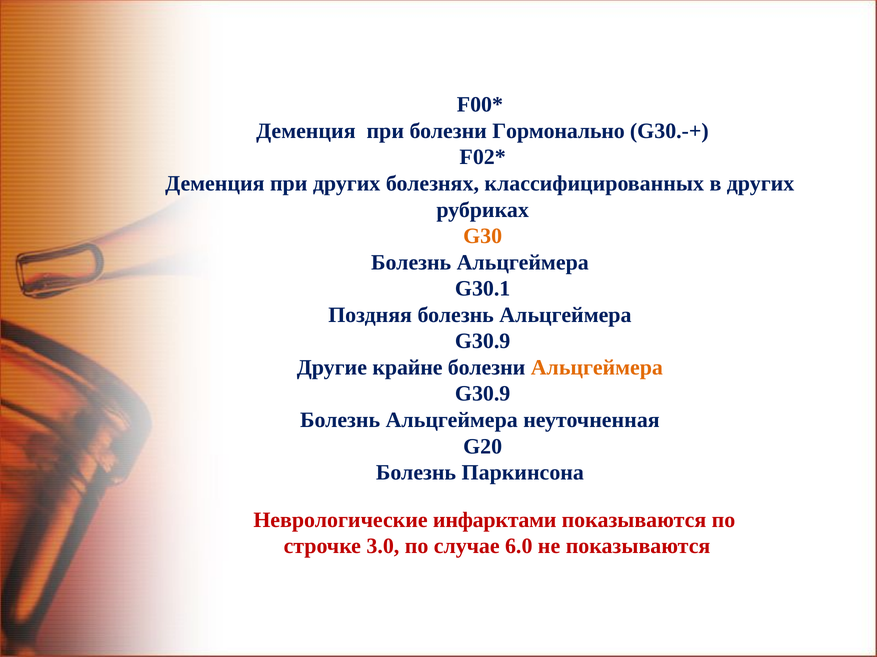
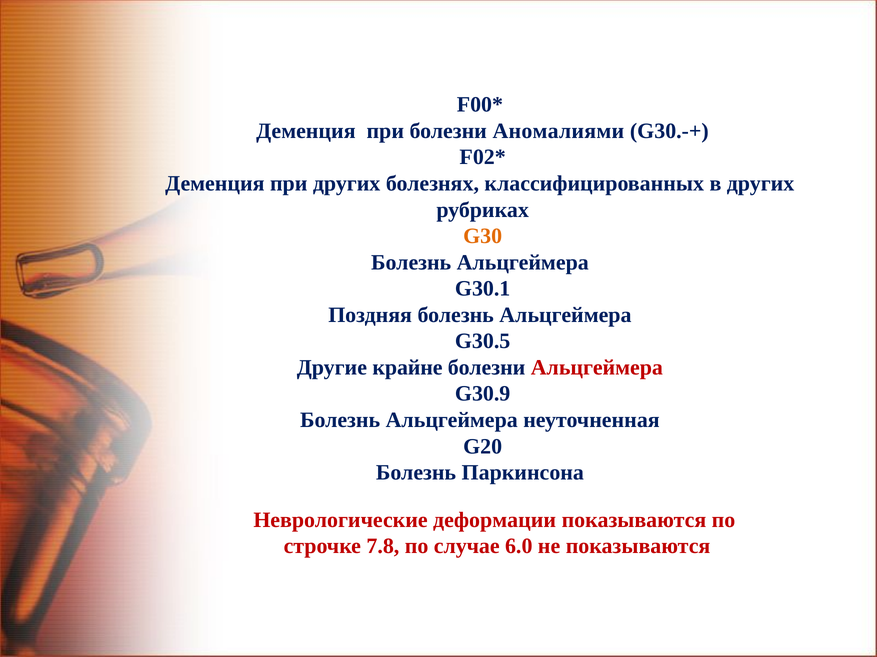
Гормонально: Гормонально -> Аномалиями
G30.9 at (483, 342): G30.9 -> G30.5
Альцгеймера at (597, 368) colour: orange -> red
инфарктами: инфарктами -> деформации
3.0: 3.0 -> 7.8
